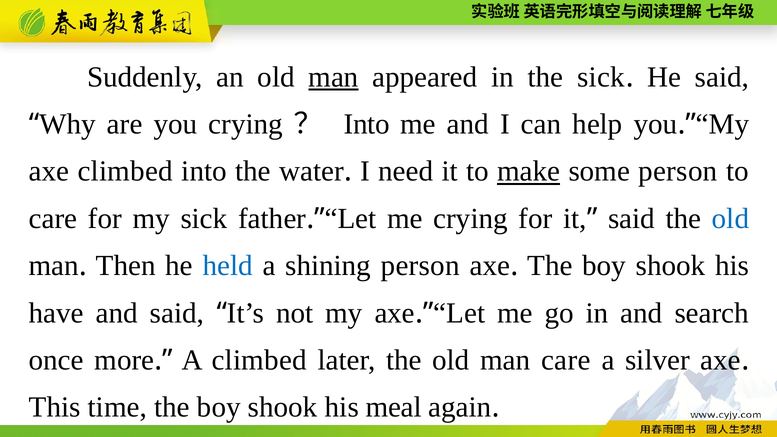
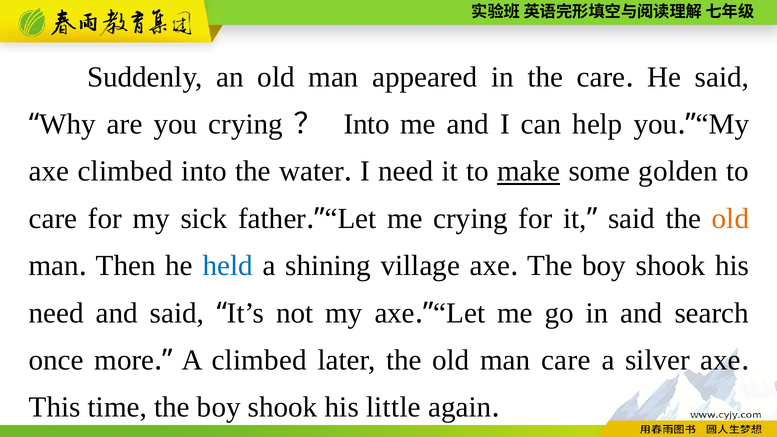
man at (333, 77) underline: present -> none
the sick: sick -> care
some person: person -> golden
old at (731, 219) colour: blue -> orange
shining person: person -> village
have at (56, 313): have -> need
meal: meal -> little
